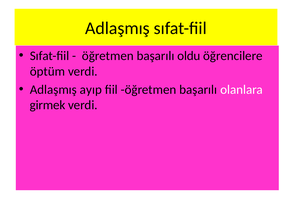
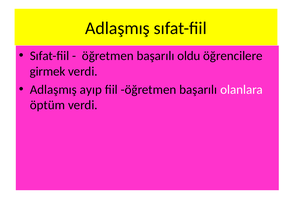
öptüm: öptüm -> girmek
girmek: girmek -> öptüm
